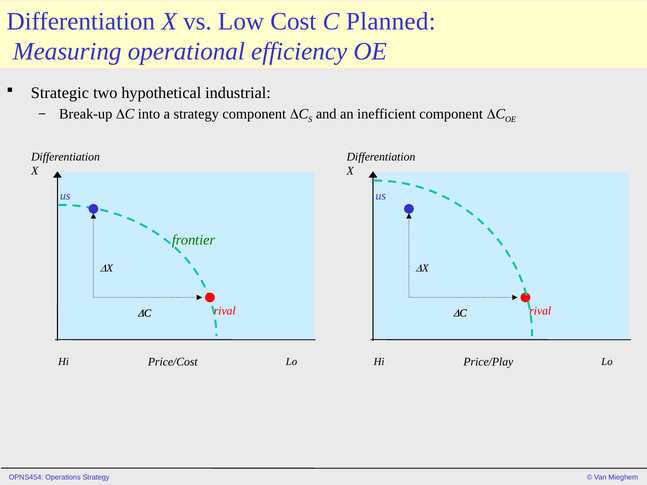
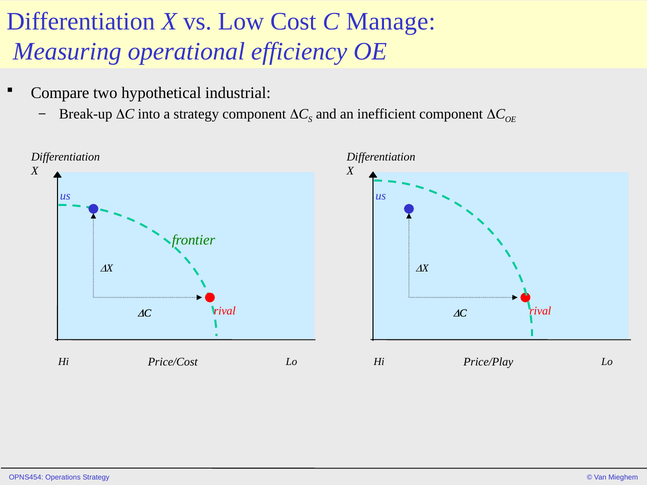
Planned: Planned -> Manage
Strategic: Strategic -> Compare
